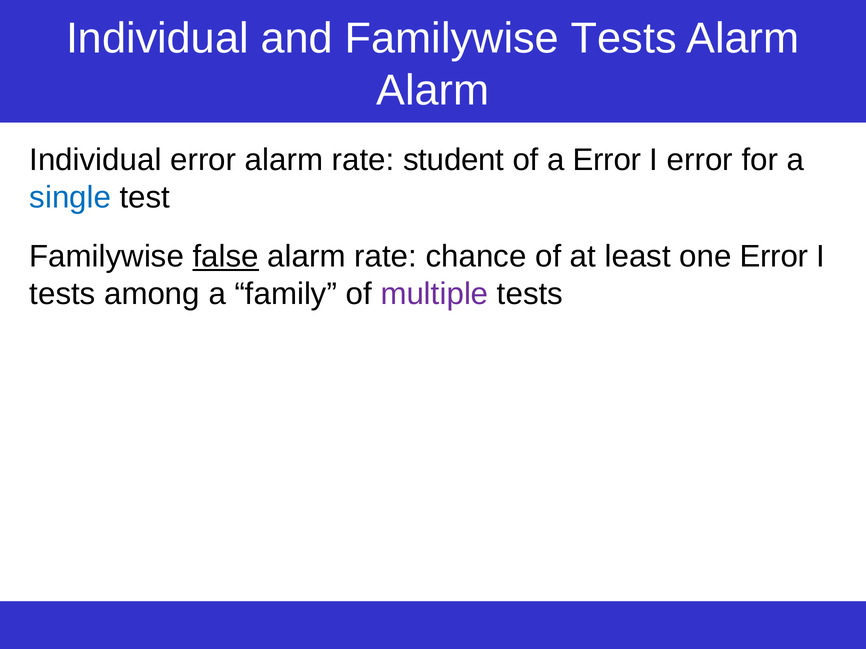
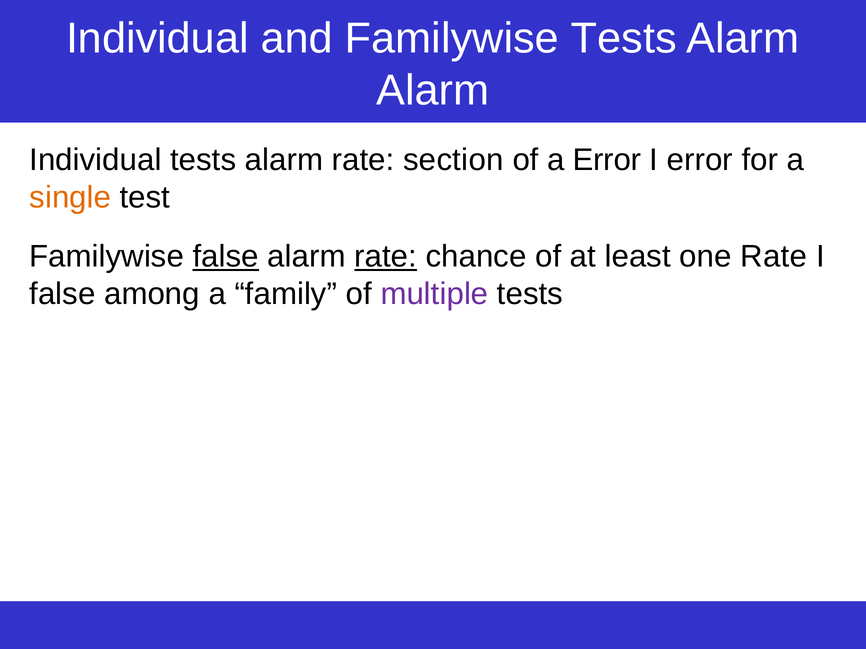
Individual error: error -> tests
student: student -> section
single colour: blue -> orange
rate at (386, 257) underline: none -> present
one Error: Error -> Rate
tests at (62, 294): tests -> false
